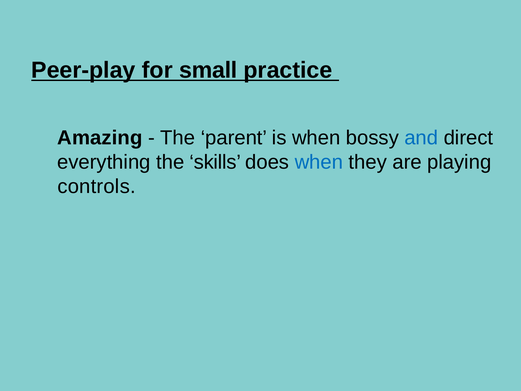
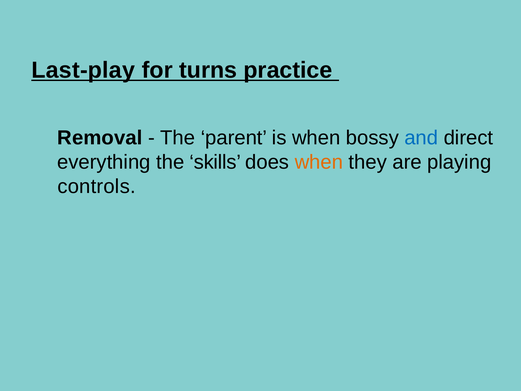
Peer-play: Peer-play -> Last-play
small: small -> turns
Amazing: Amazing -> Removal
when at (319, 162) colour: blue -> orange
